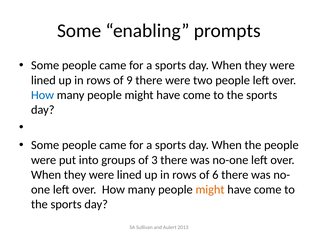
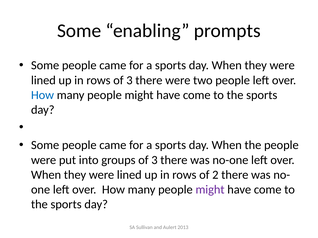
rows of 9: 9 -> 3
6: 6 -> 2
might at (210, 190) colour: orange -> purple
